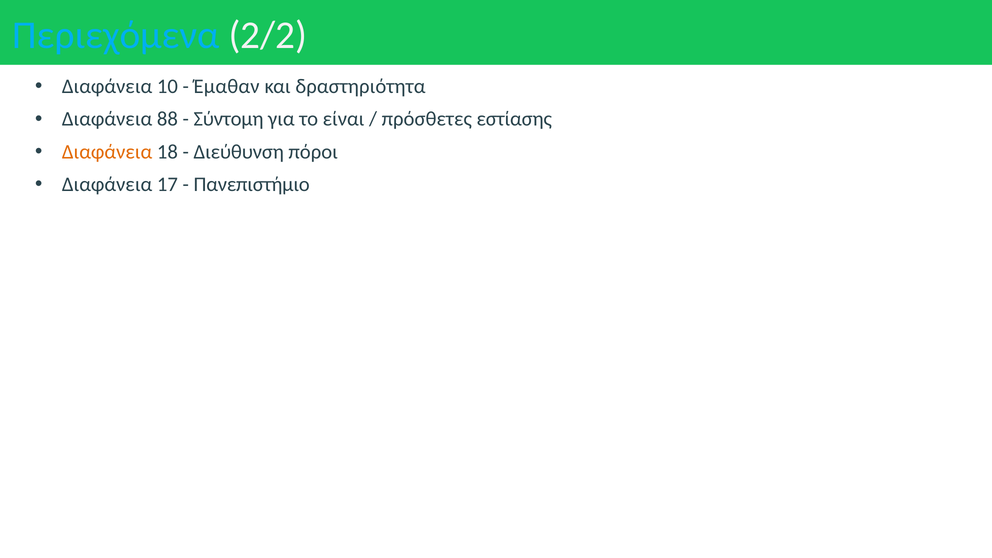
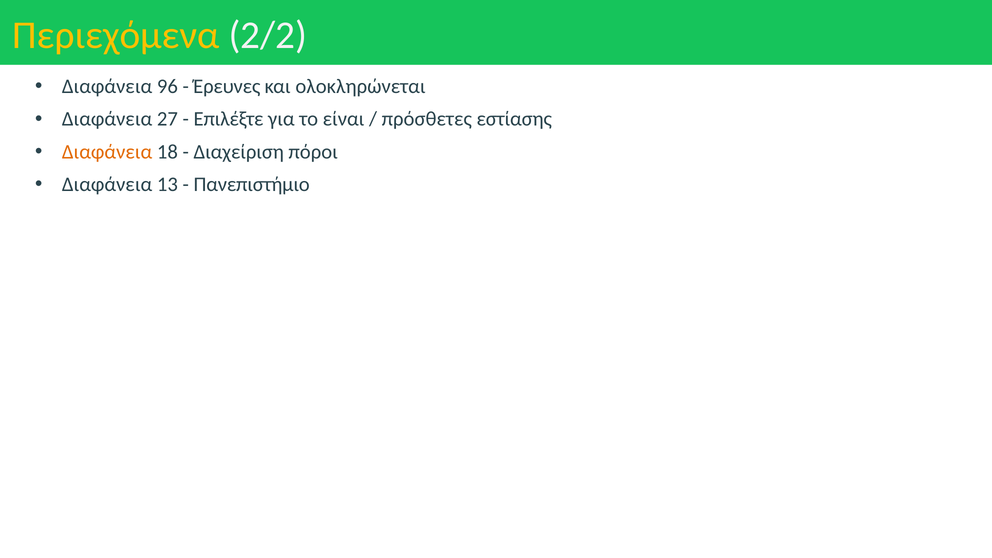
Περιεχόμενα colour: light blue -> yellow
10: 10 -> 96
Έμαθαν: Έμαθαν -> Έρευνες
δραστηριότητα: δραστηριότητα -> ολοκληρώνεται
88: 88 -> 27
Σύντομη: Σύντομη -> Επιλέξτε
Διεύθυνση: Διεύθυνση -> Διαχείριση
17: 17 -> 13
